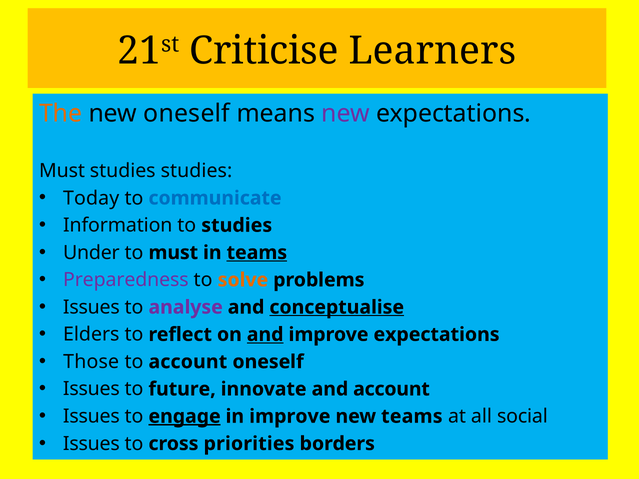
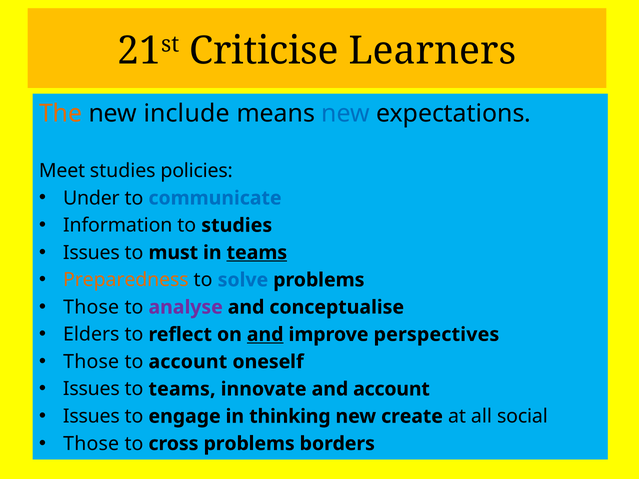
new oneself: oneself -> include
new at (346, 113) colour: purple -> blue
Must at (62, 171): Must -> Meet
studies studies: studies -> policies
Today: Today -> Under
Under at (91, 253): Under -> Issues
Preparedness colour: purple -> orange
solve colour: orange -> blue
Issues at (91, 307): Issues -> Those
conceptualise underline: present -> none
improve expectations: expectations -> perspectives
to future: future -> teams
engage underline: present -> none
in improve: improve -> thinking
new teams: teams -> create
Issues at (91, 444): Issues -> Those
cross priorities: priorities -> problems
